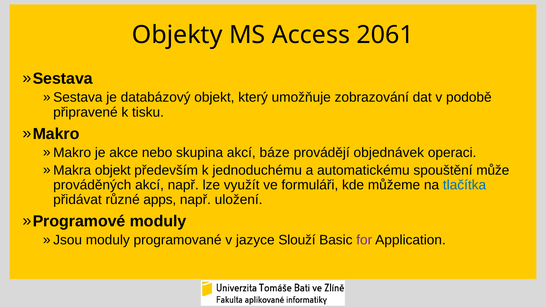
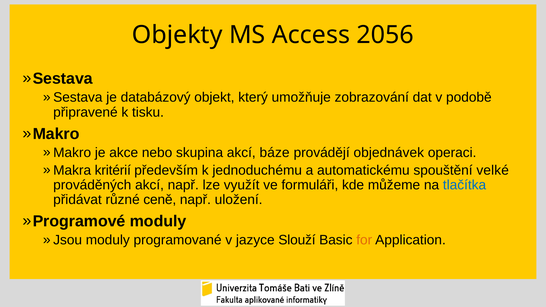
2061: 2061 -> 2056
objekt at (113, 170): objekt -> kritérií
může: může -> velké
apps: apps -> ceně
for colour: purple -> orange
